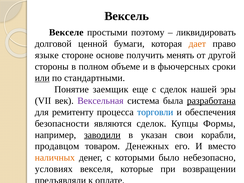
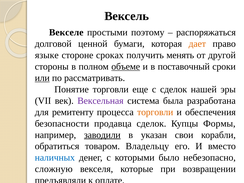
ликвидировать: ликвидировать -> распоряжаться
основе: основе -> сроках
объеме underline: none -> present
фьючерсных: фьючерсных -> поставочный
стандартными: стандартными -> рассматривать
Понятие заемщик: заемщик -> торговли
разработана underline: present -> none
торговли at (155, 112) colour: blue -> orange
являются: являются -> продавца
продавцом: продавцом -> обратиться
Денежных: Денежных -> Владельцу
наличных colour: orange -> blue
условиях: условиях -> сложную
